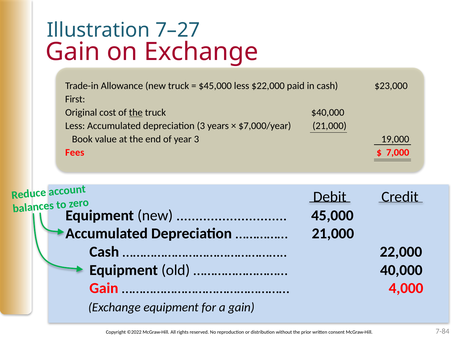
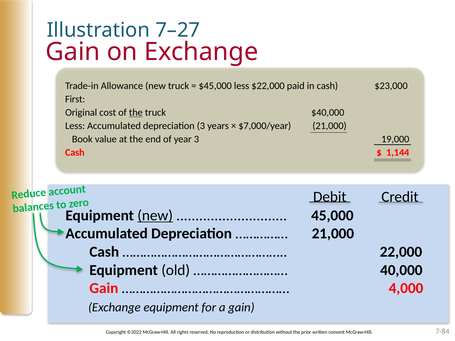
Fees at (75, 153): Fees -> Cash
7,000: 7,000 -> 1,144
new at (155, 216) underline: none -> present
